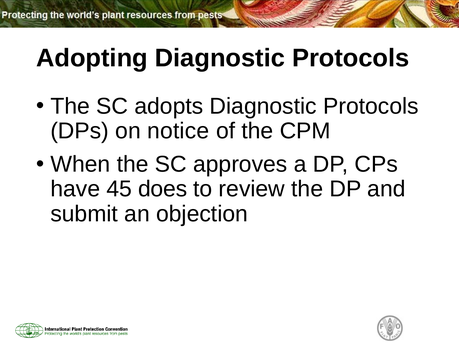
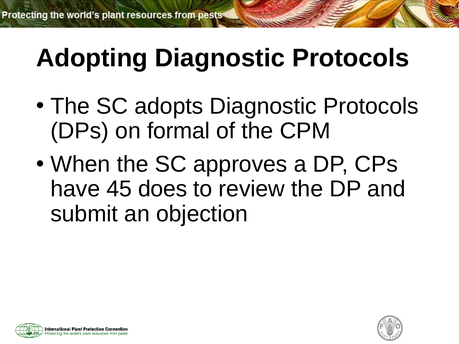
notice: notice -> formal
